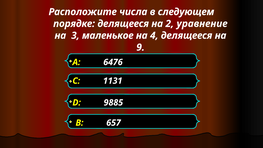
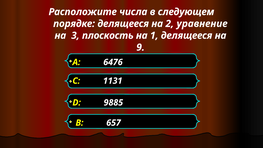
маленькое: маленькое -> плоскость
4: 4 -> 1
